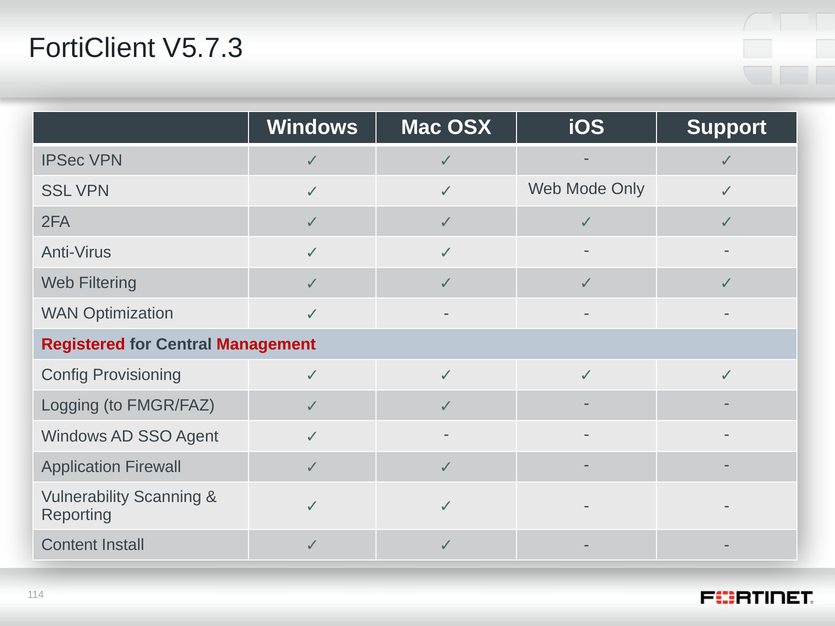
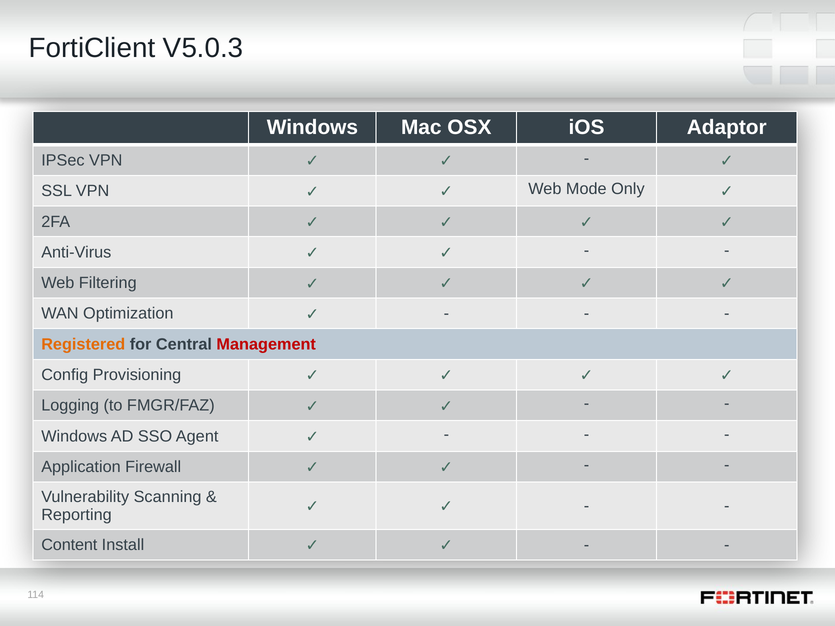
V5.7.3: V5.7.3 -> V5.0.3
Support: Support -> Adaptor
Registered colour: red -> orange
